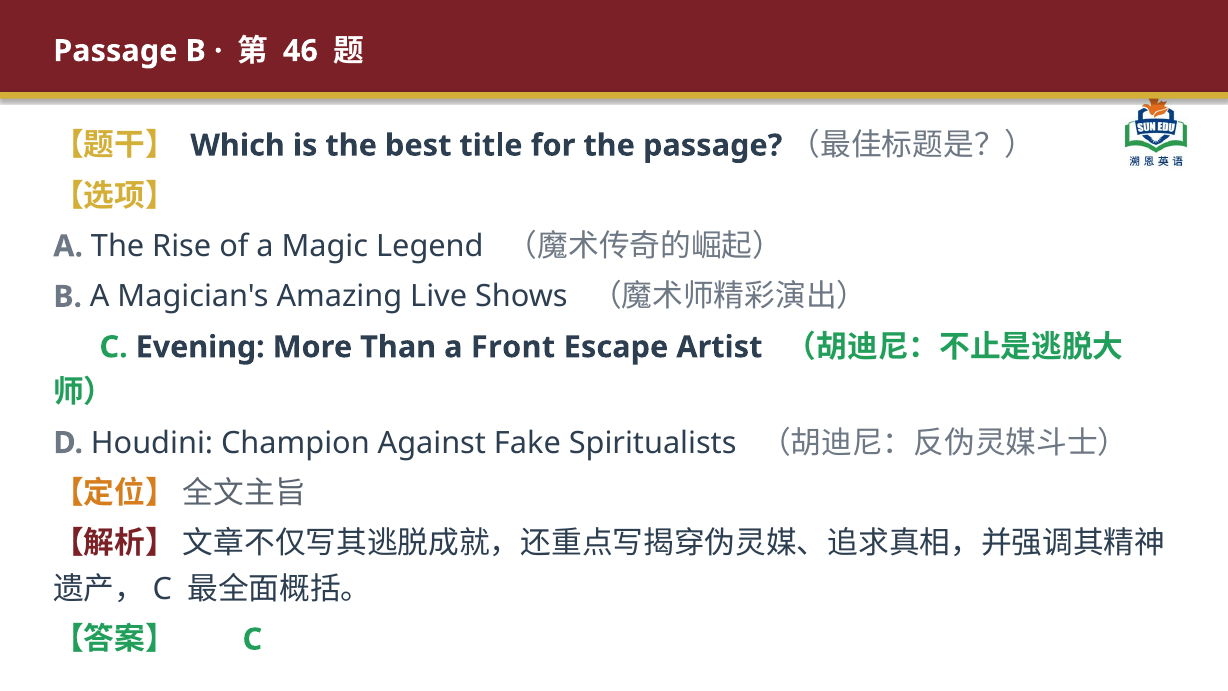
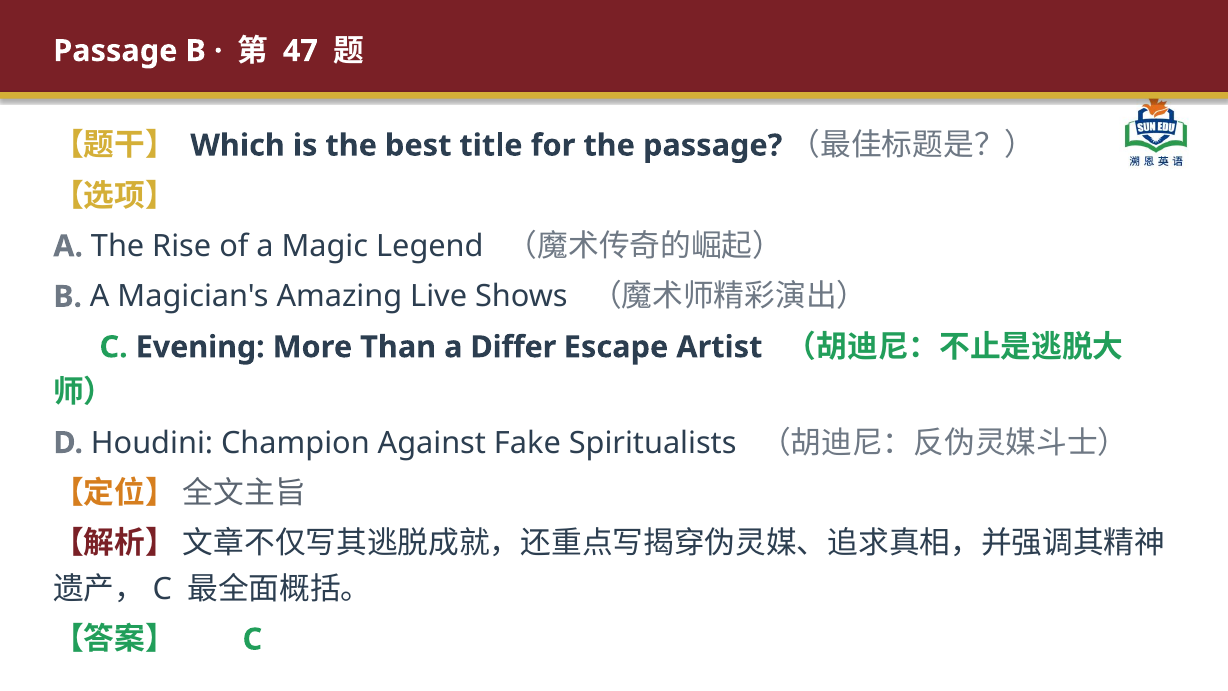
46: 46 -> 47
Front: Front -> Differ
